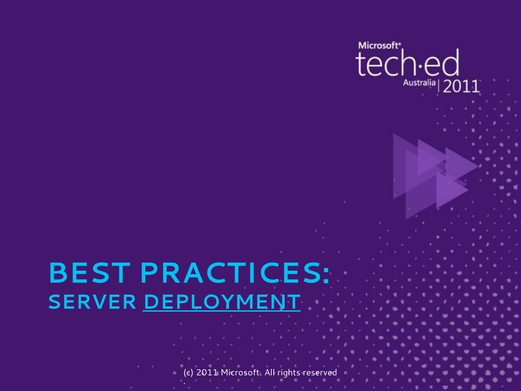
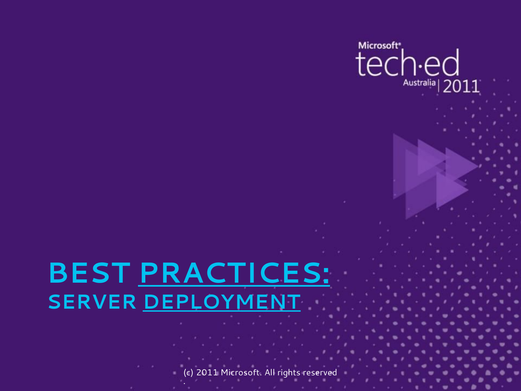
PRACTICES underline: none -> present
